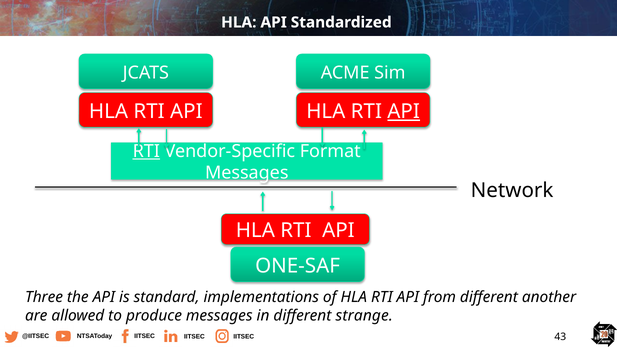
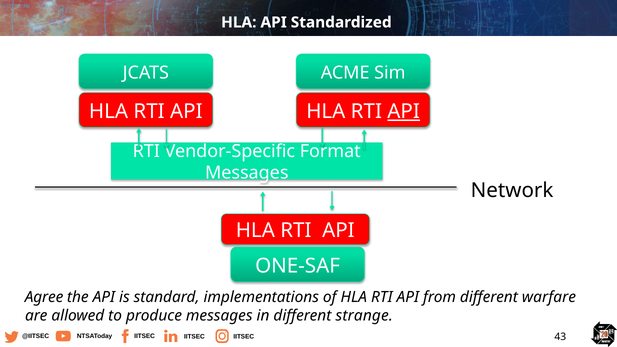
RTI at (146, 151) underline: present -> none
Three: Three -> Agree
another: another -> warfare
